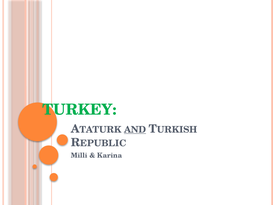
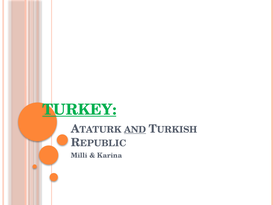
TURKEY underline: none -> present
